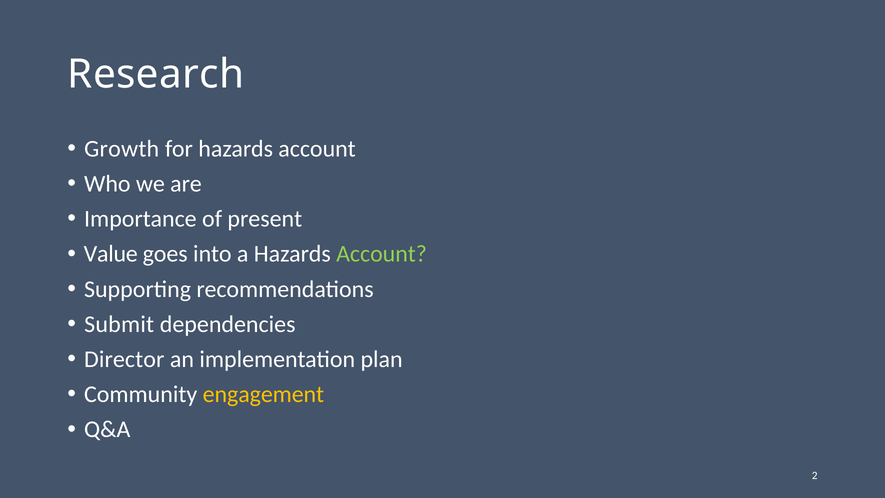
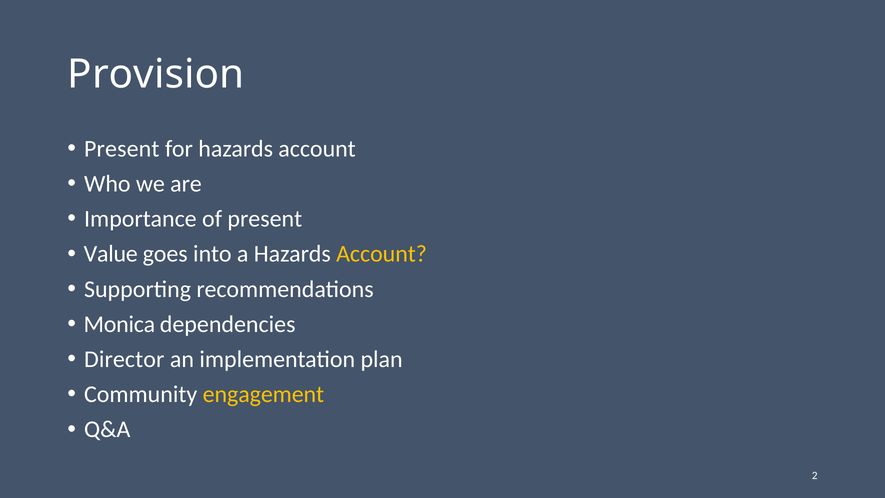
Research: Research -> Provision
Growth at (122, 149): Growth -> Present
Account at (382, 254) colour: light green -> yellow
Submit: Submit -> Monica
